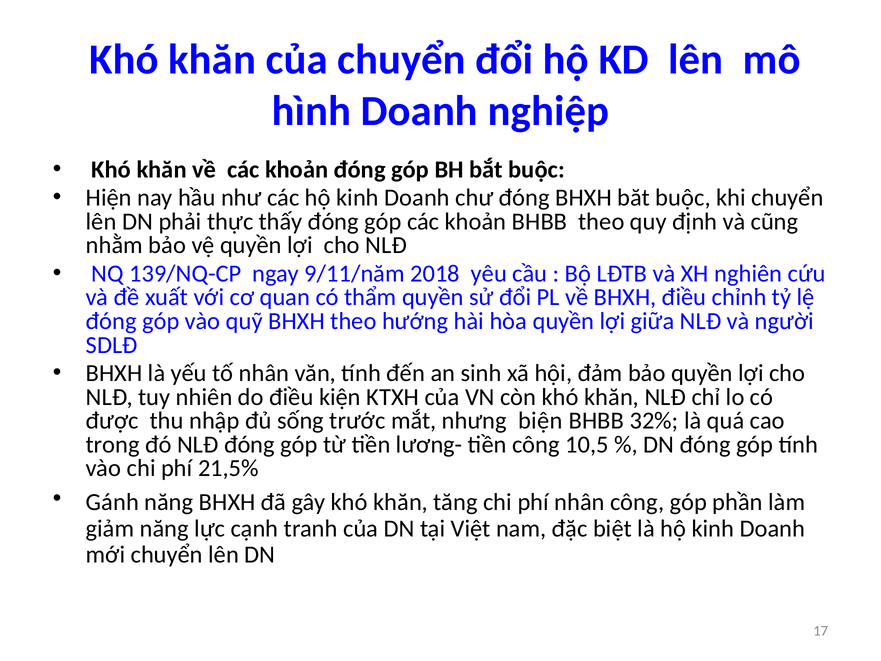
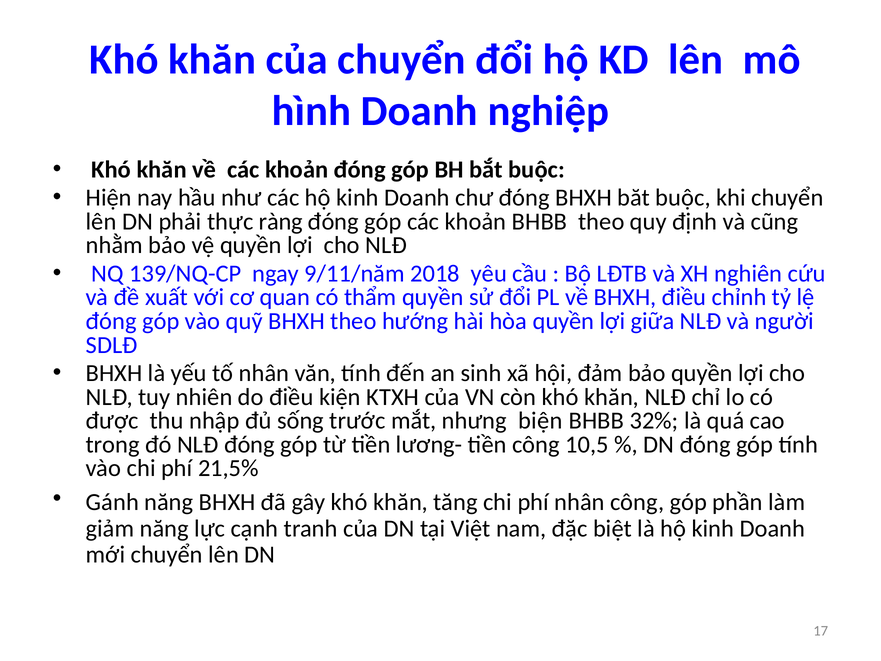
thấy: thấy -> ràng
